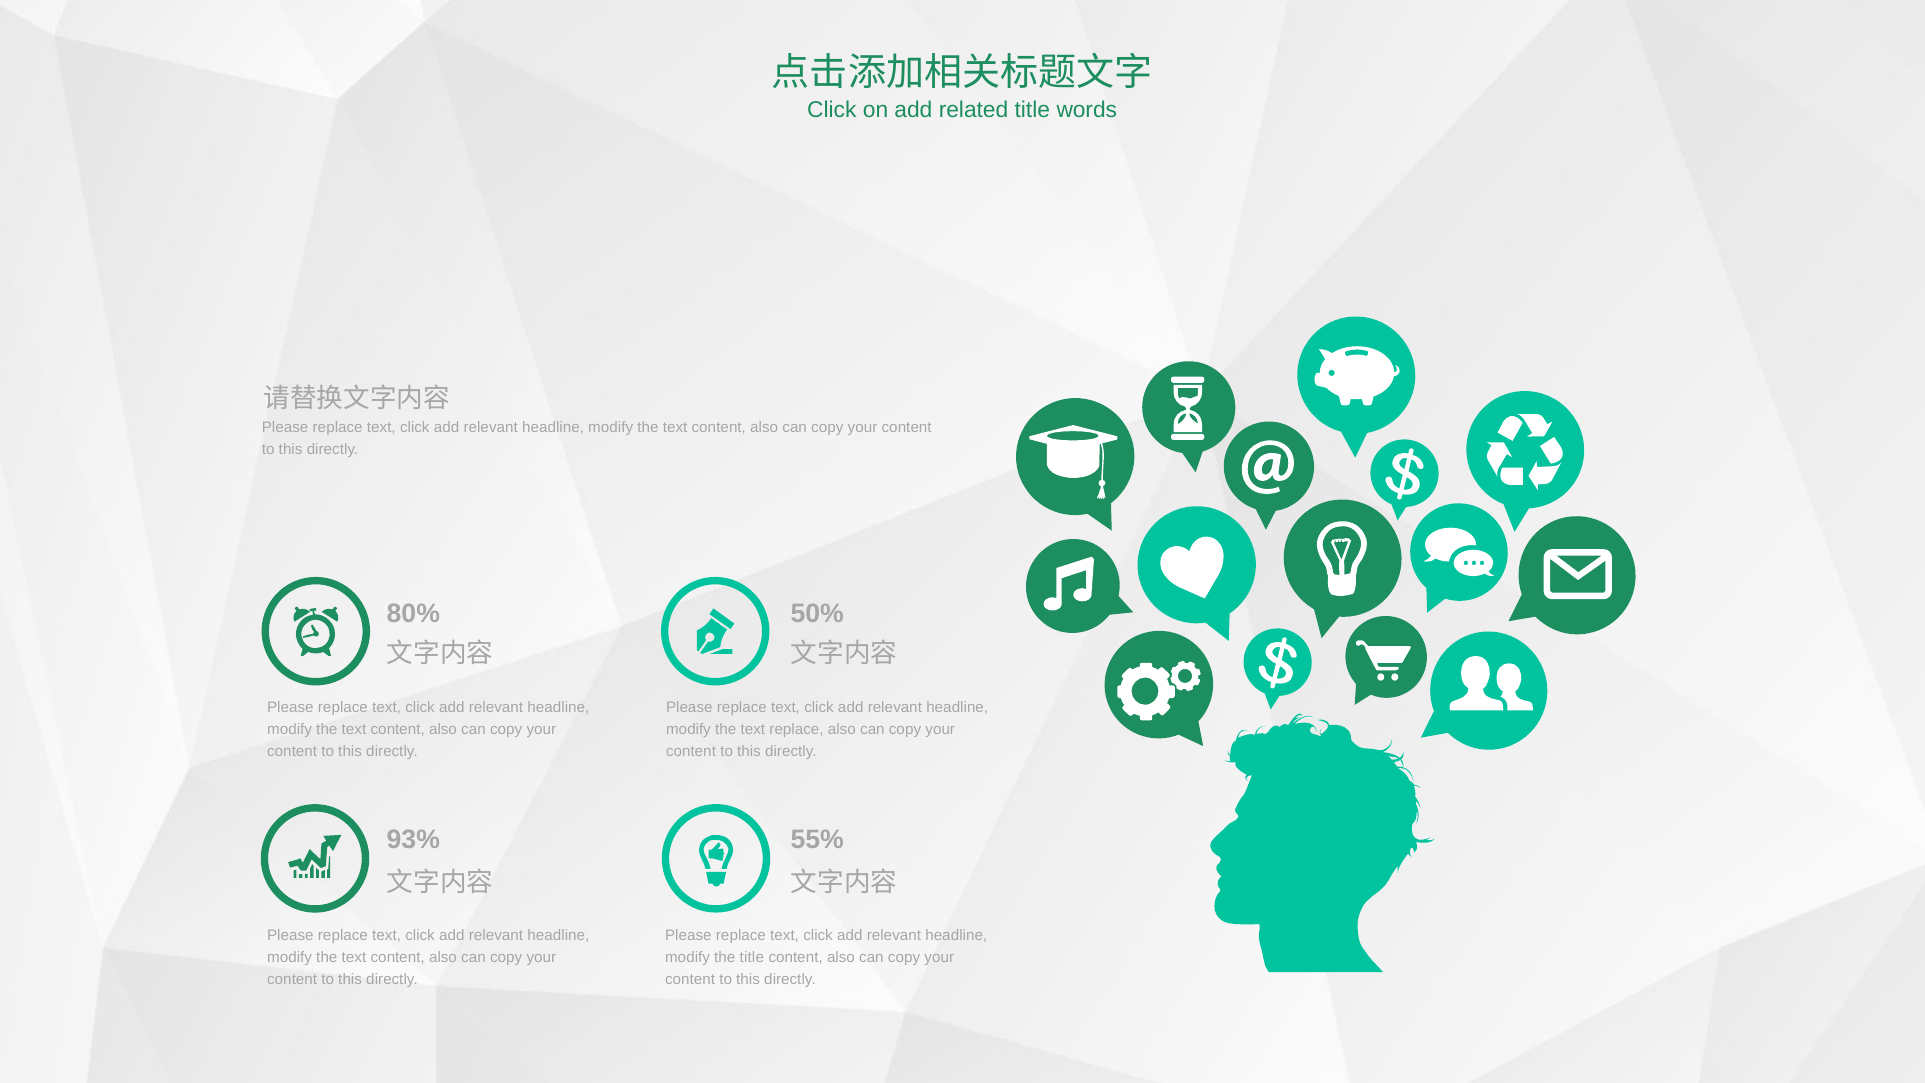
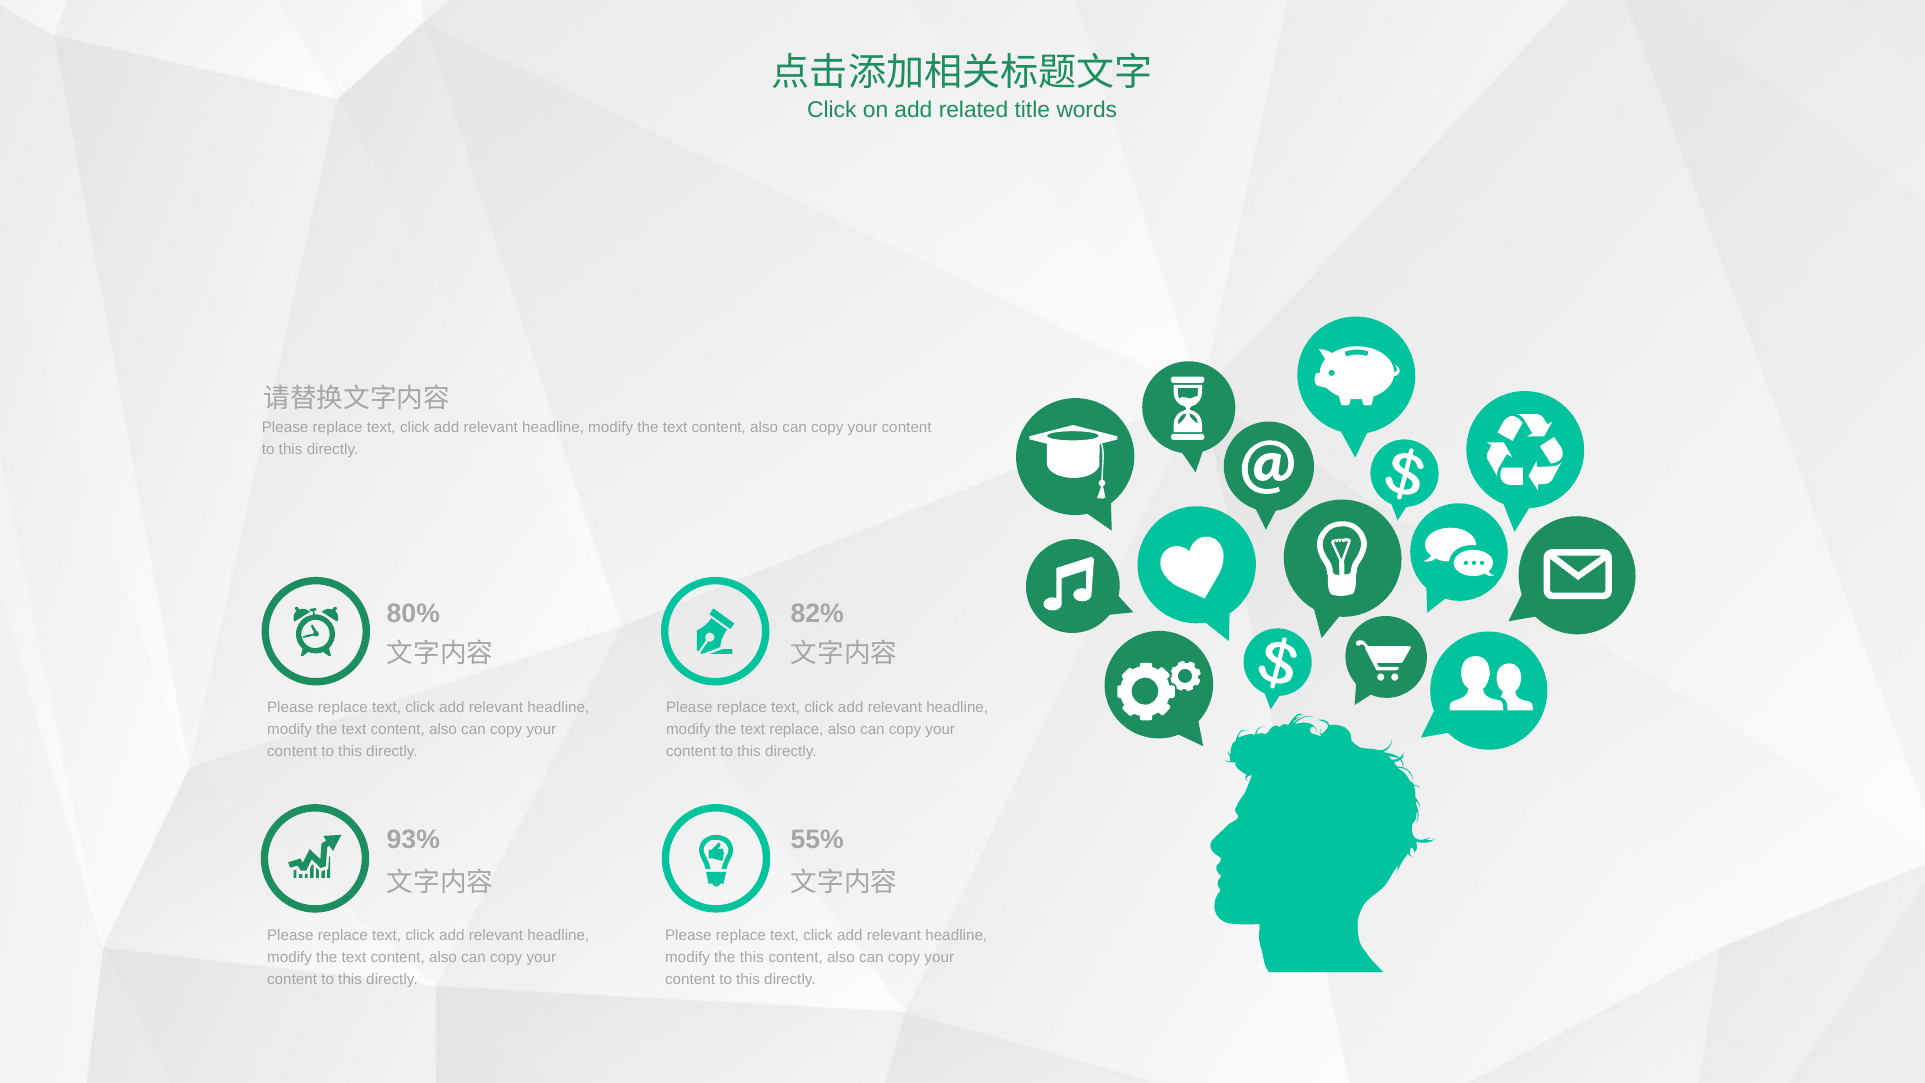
50%: 50% -> 82%
the title: title -> this
